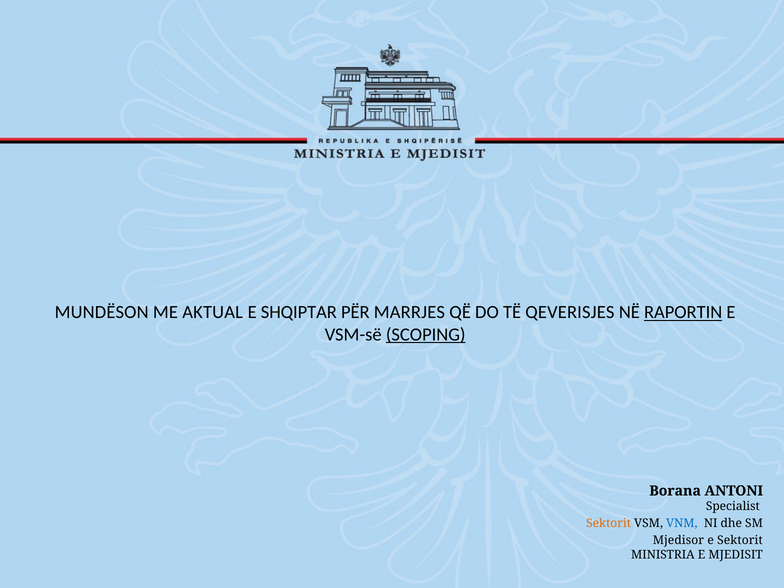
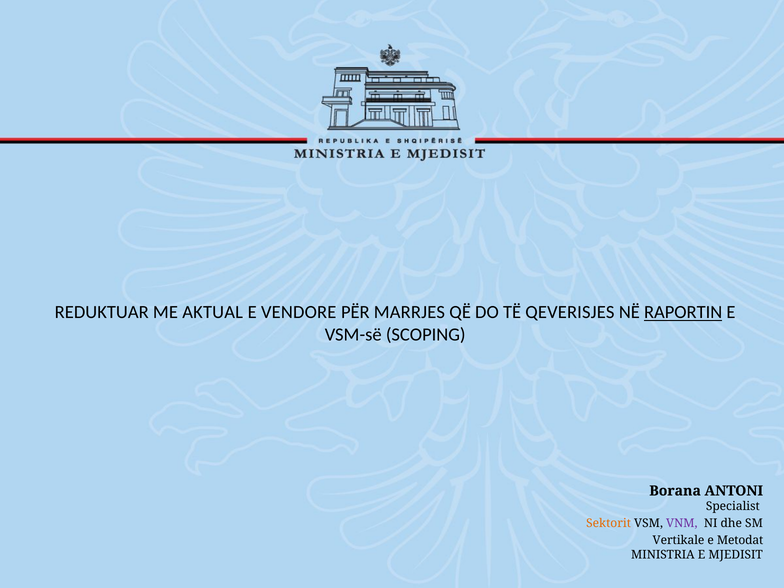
MUNDËSON: MUNDËSON -> REDUKTUAR
SHQIPTAR: SHQIPTAR -> VENDORE
SCOPING underline: present -> none
VNM colour: blue -> purple
Mjedisor: Mjedisor -> Vertikale
e Sektorit: Sektorit -> Metodat
